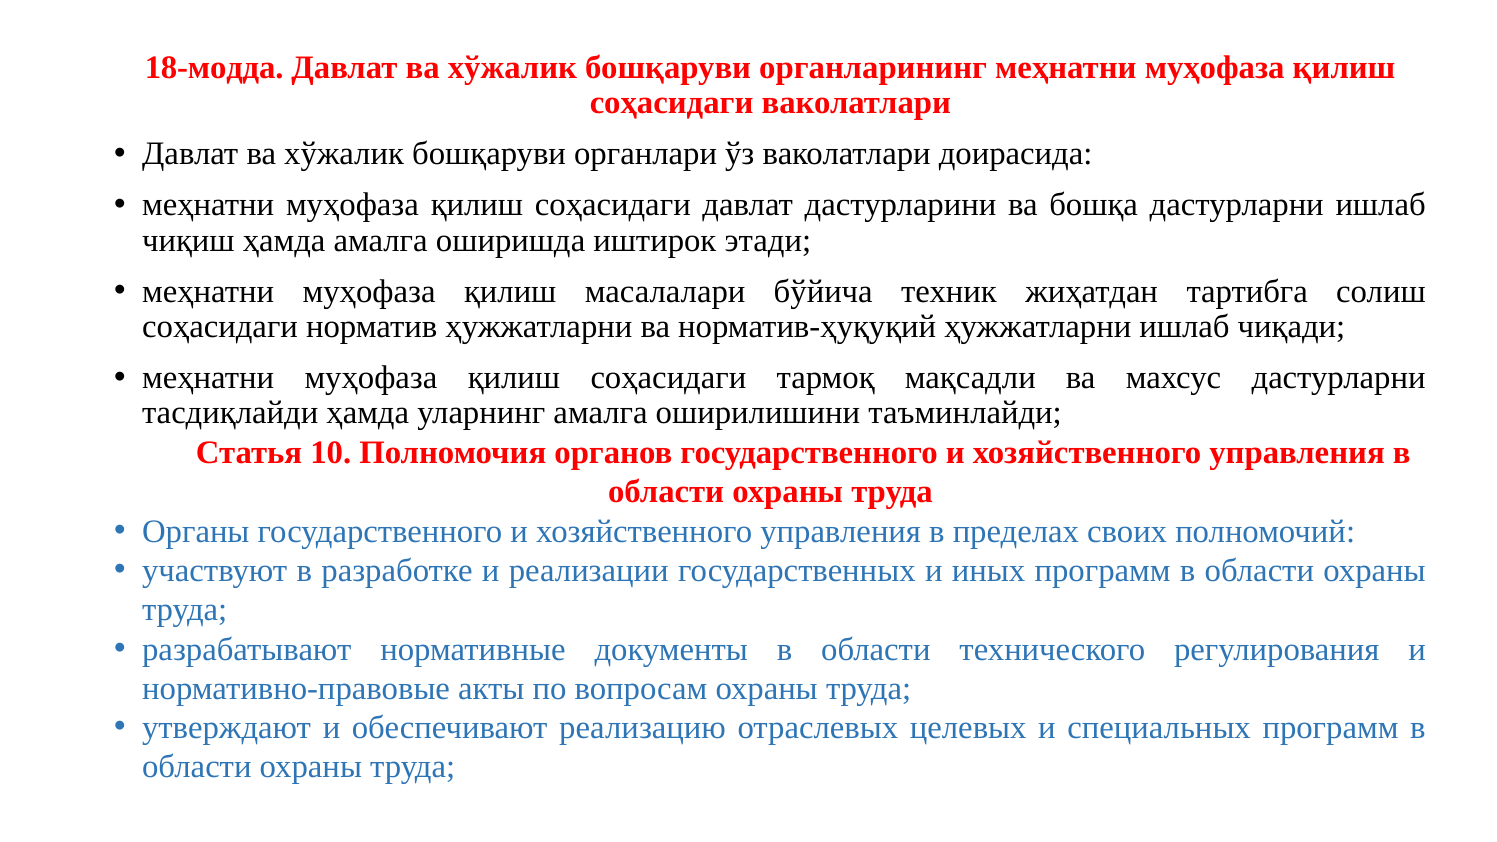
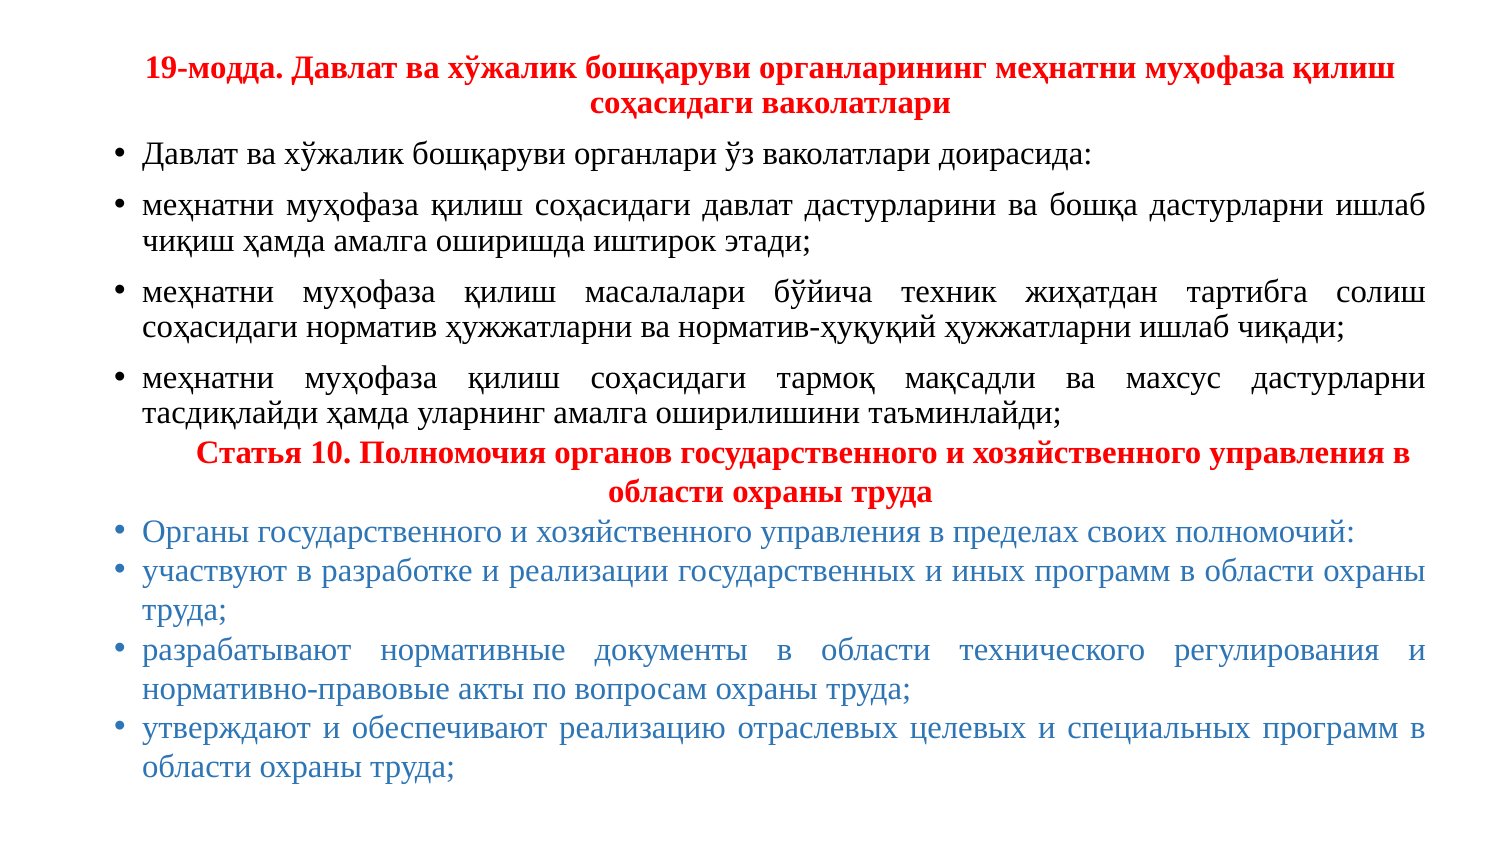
18-модда: 18-модда -> 19-модда
